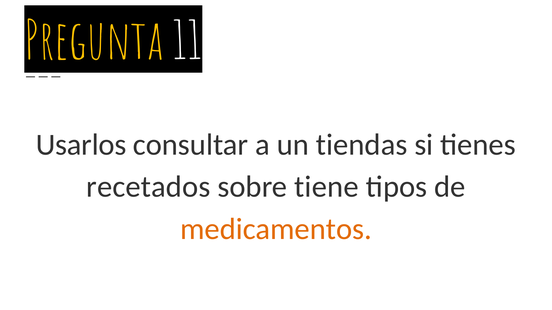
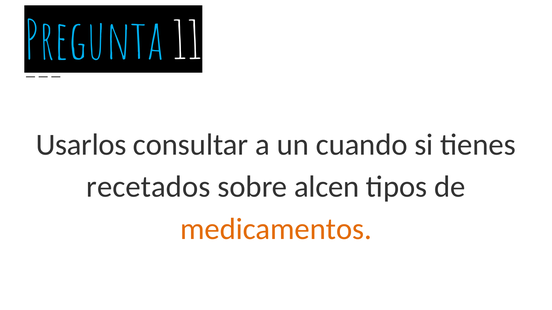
Pregunta colour: yellow -> light blue
tiendas: tiendas -> cuando
tiene: tiene -> alcen
